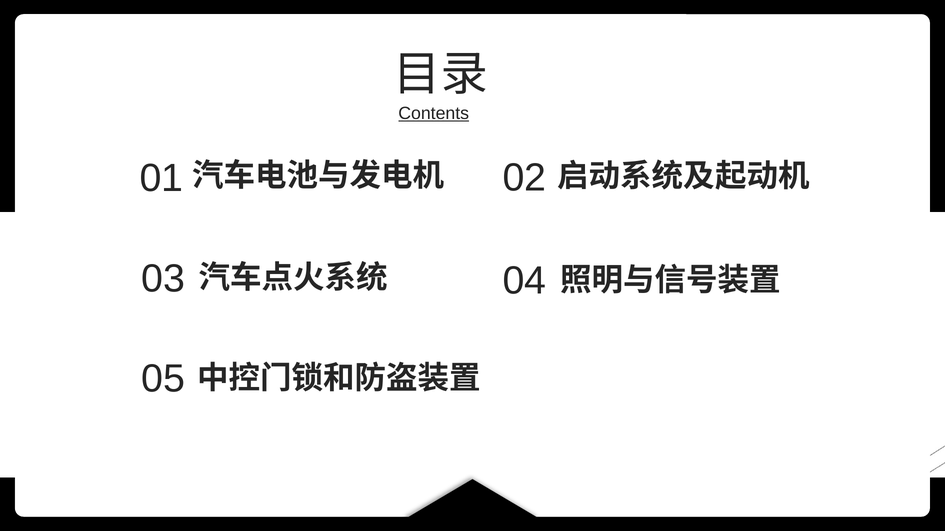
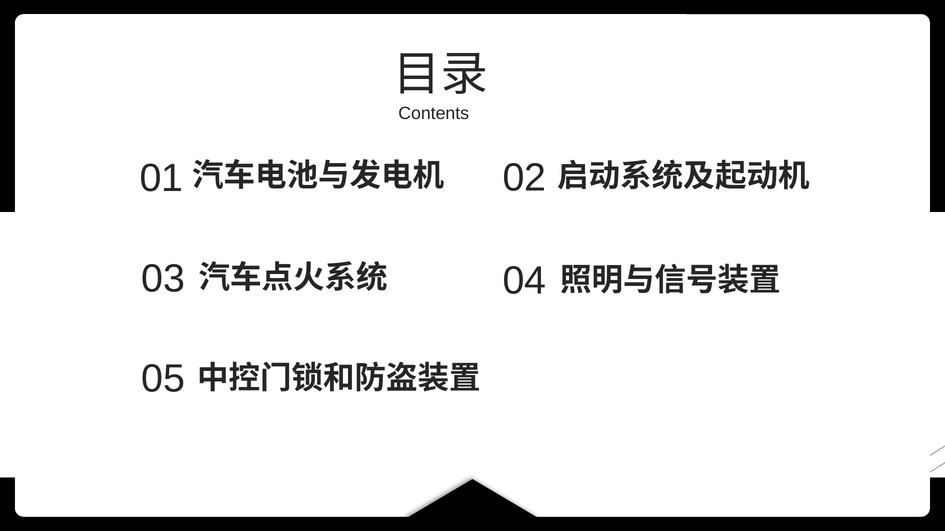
Contents underline: present -> none
